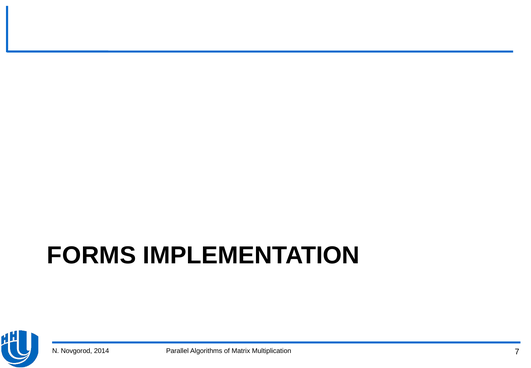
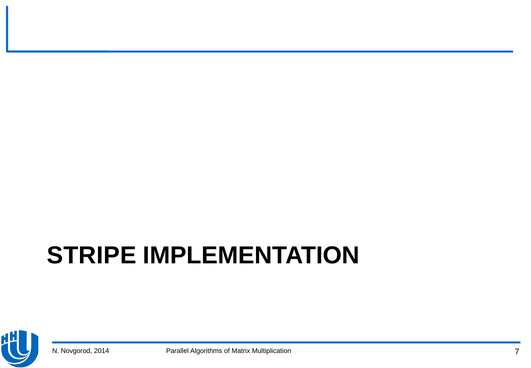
FORMS: FORMS -> STRIPE
